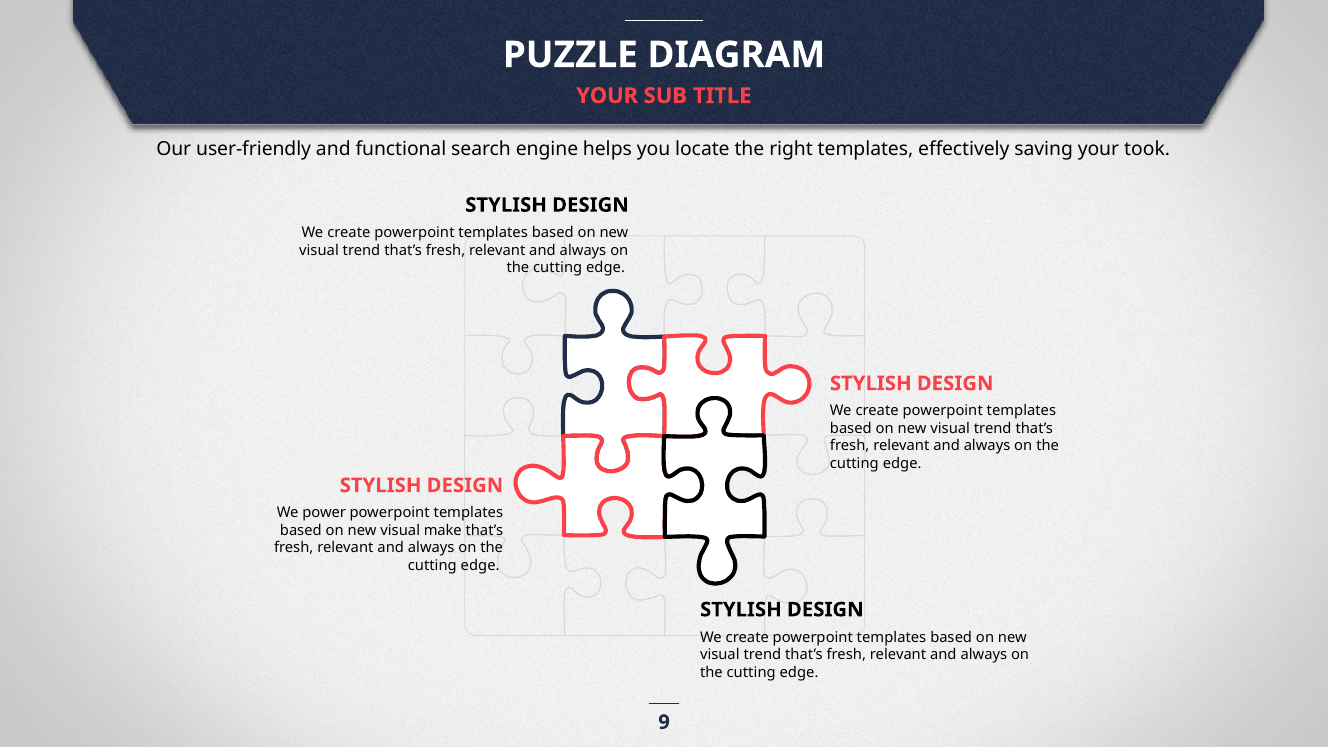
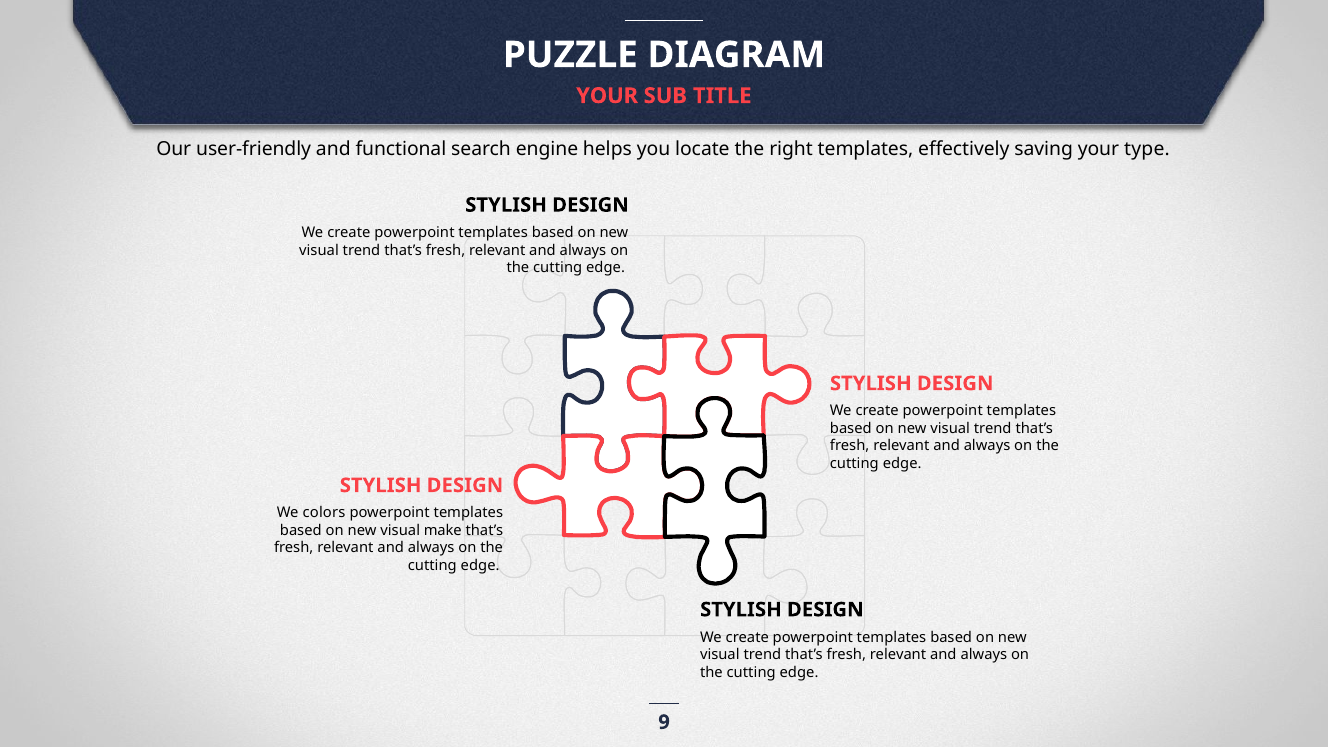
took: took -> type
power: power -> colors
